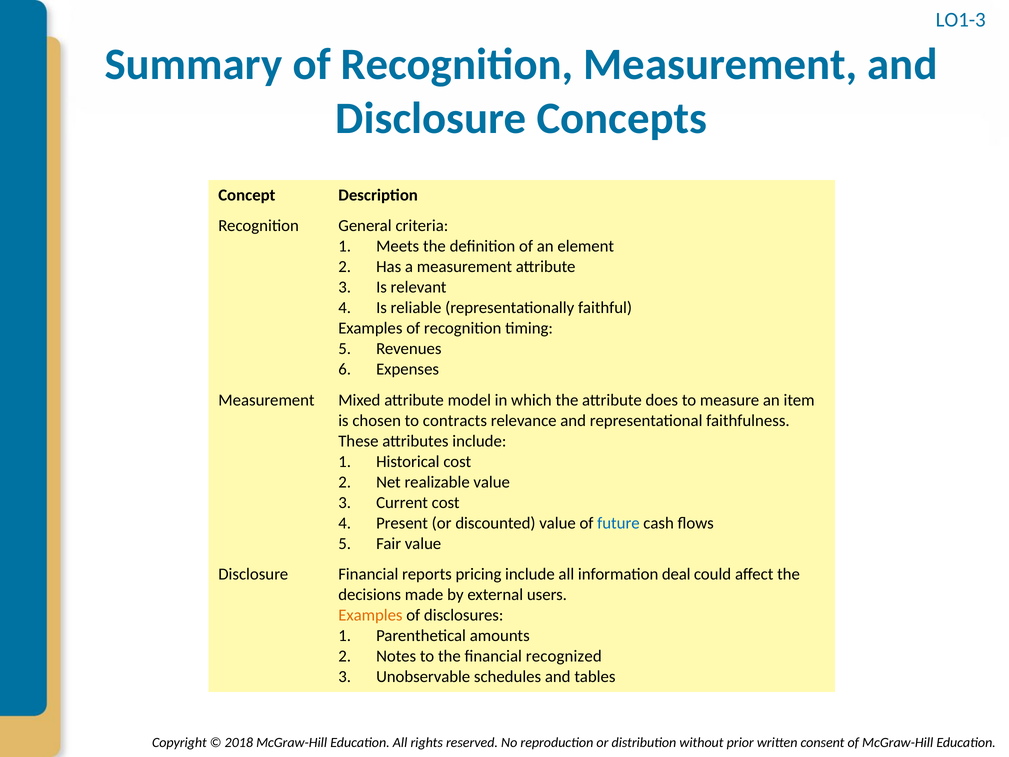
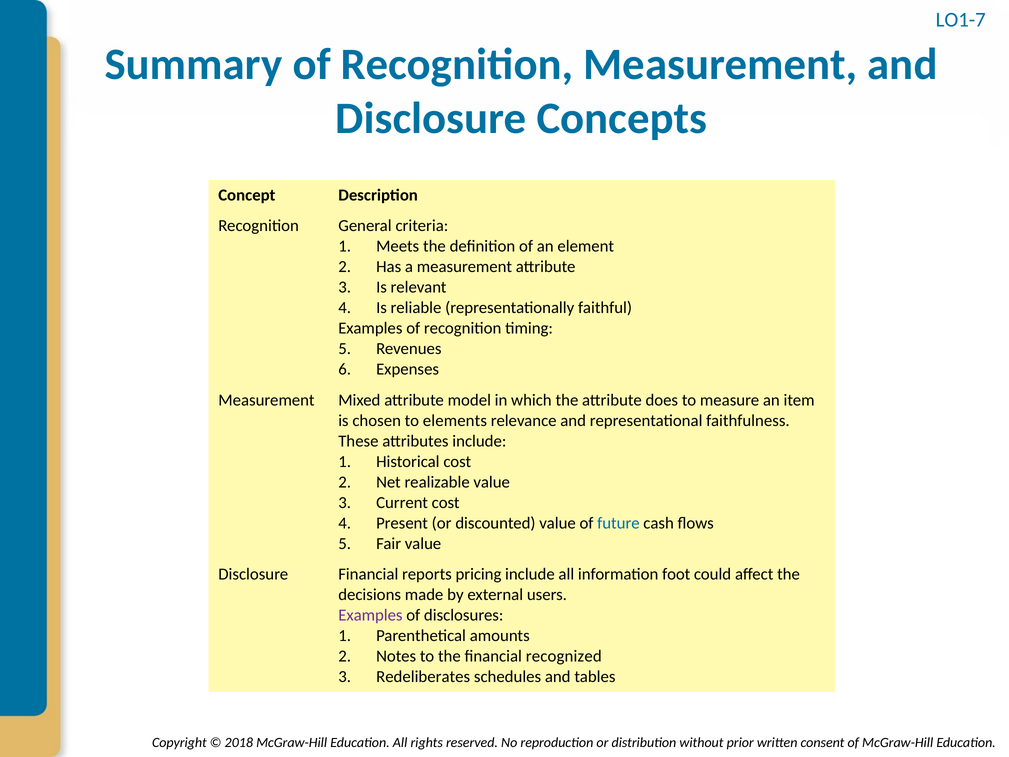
LO1-3: LO1-3 -> LO1-7
contracts: contracts -> elements
deal: deal -> foot
Examples at (370, 615) colour: orange -> purple
Unobservable: Unobservable -> Redeliberates
